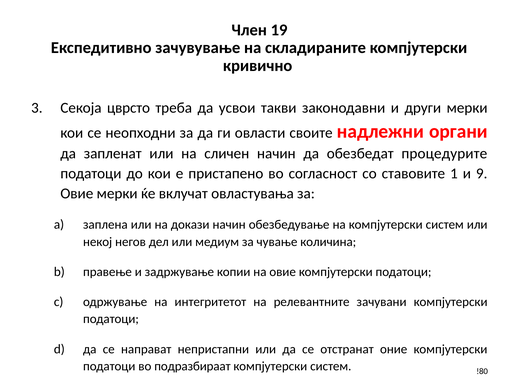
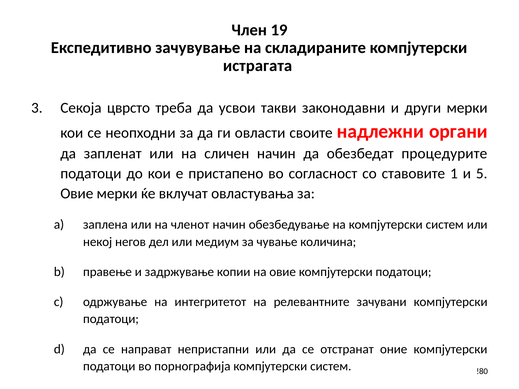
кривично: кривично -> истрагата
9: 9 -> 5
докази: докази -> членот
подразбираат: подразбираат -> порнографија
